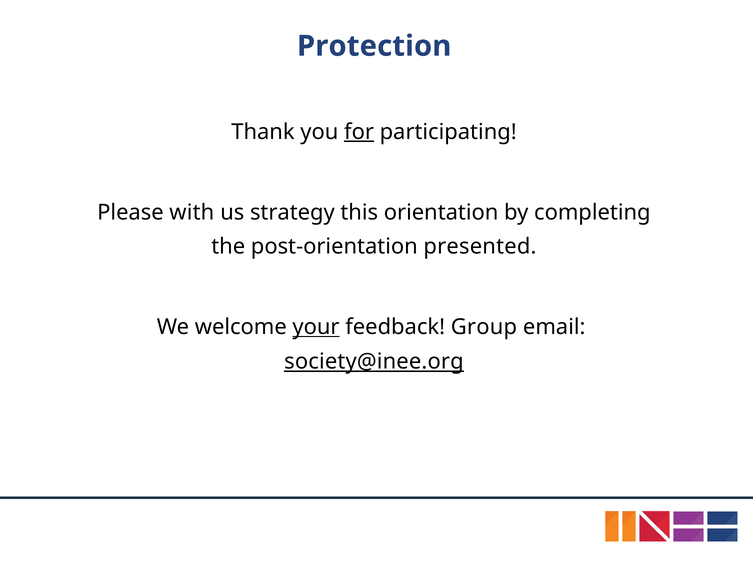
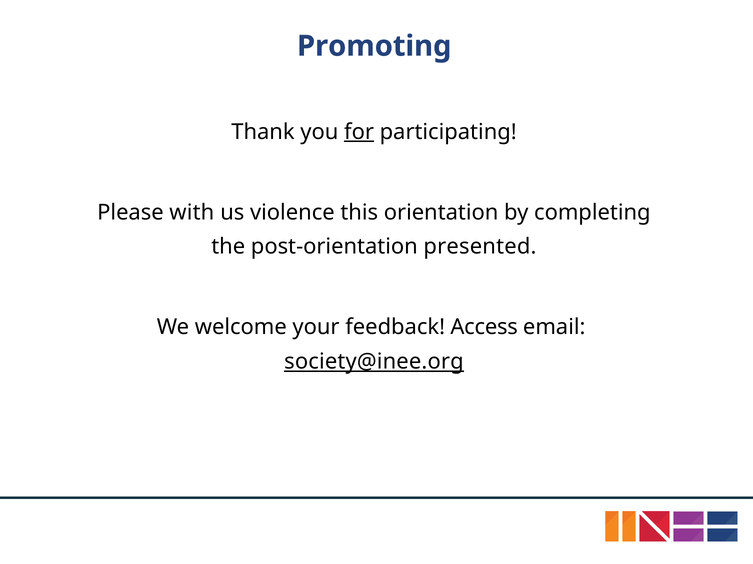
Protection: Protection -> Promoting
strategy: strategy -> violence
your underline: present -> none
Group: Group -> Access
